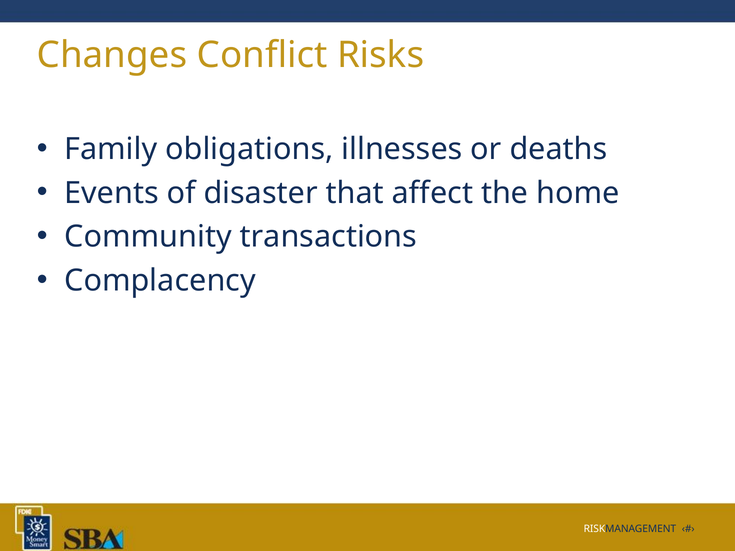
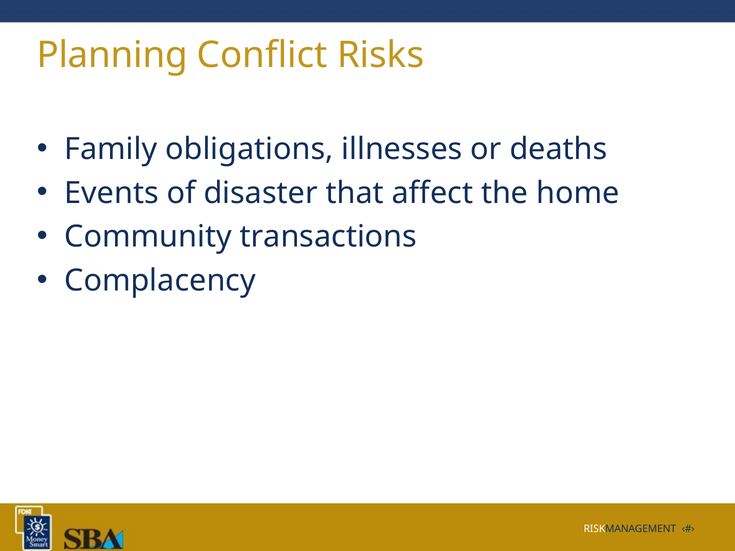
Changes: Changes -> Planning
